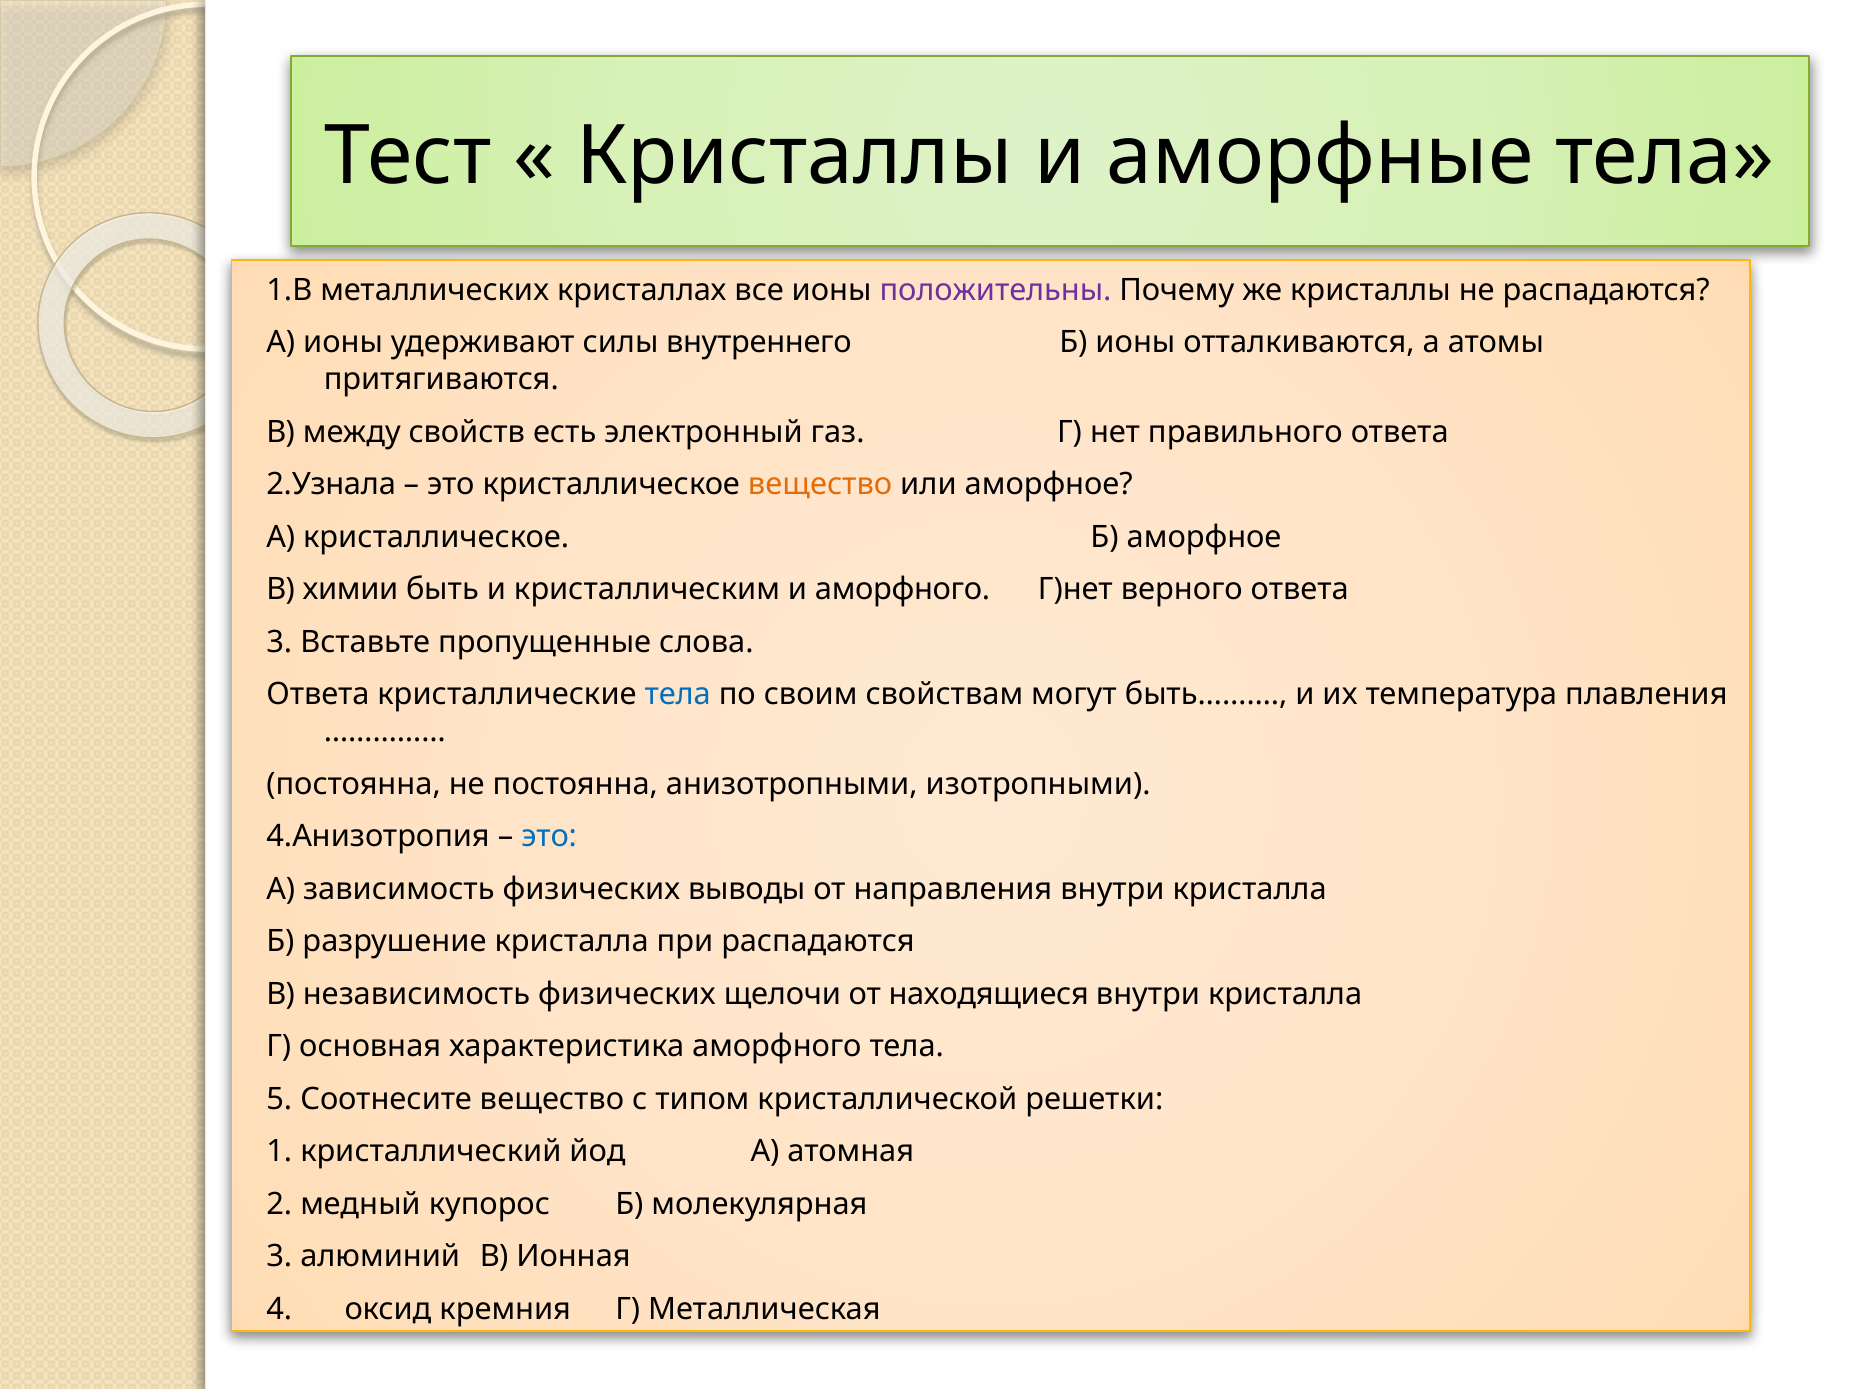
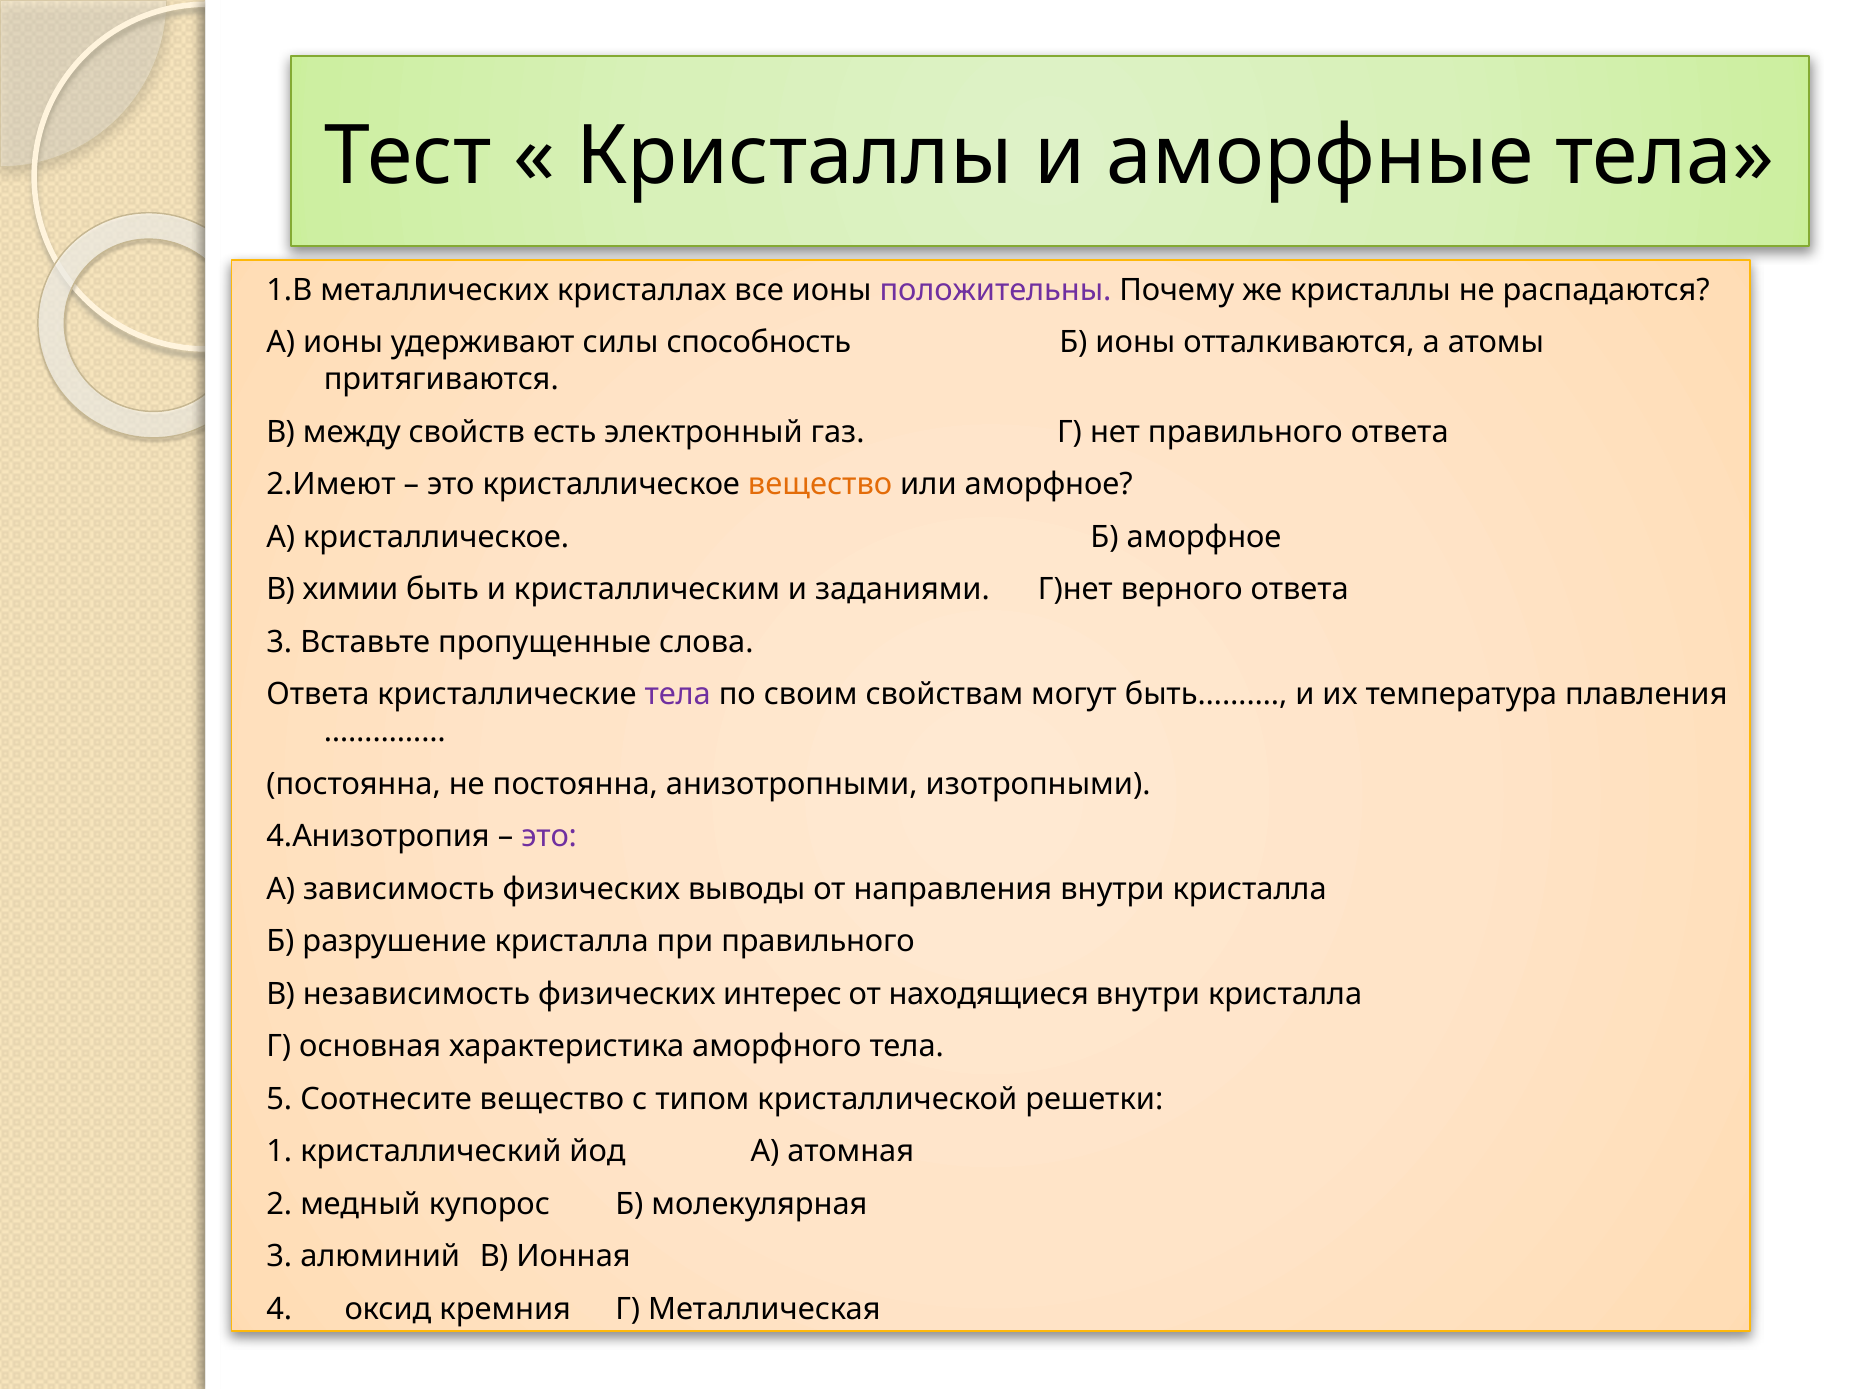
внутреннего: внутреннего -> способность
2.Узнала: 2.Узнала -> 2.Имеют
и аморфного: аморфного -> заданиями
тела at (678, 695) colour: blue -> purple
это at (549, 837) colour: blue -> purple
при распадаются: распадаются -> правильного
щелочи: щелочи -> интерес
